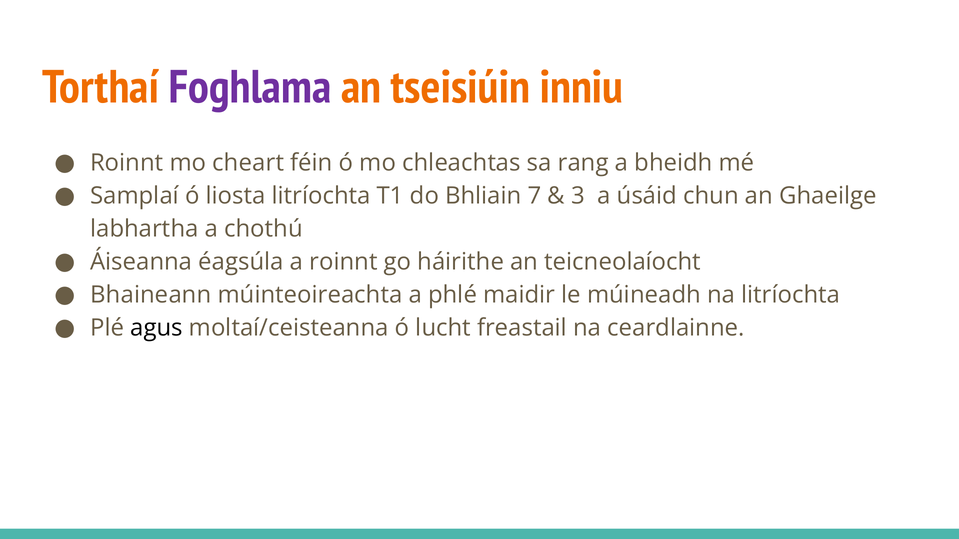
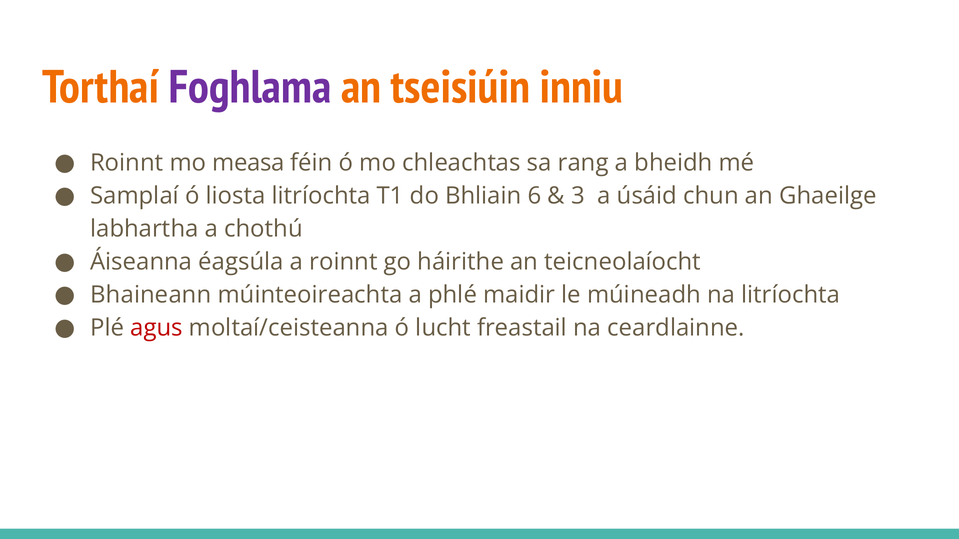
cheart: cheart -> measa
7: 7 -> 6
agus colour: black -> red
